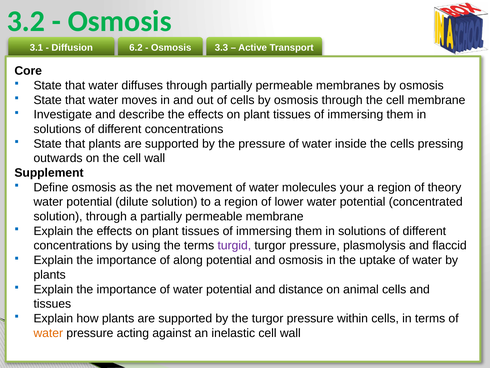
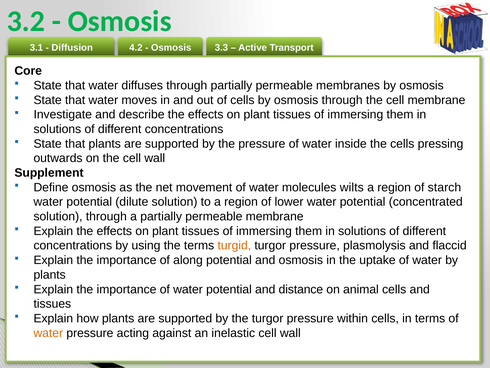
6.2: 6.2 -> 4.2
your: your -> wilts
theory: theory -> starch
turgid colour: purple -> orange
